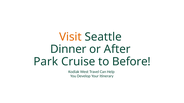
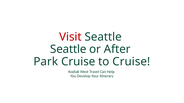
Visit colour: orange -> red
Dinner at (68, 49): Dinner -> Seattle
to Before: Before -> Cruise
